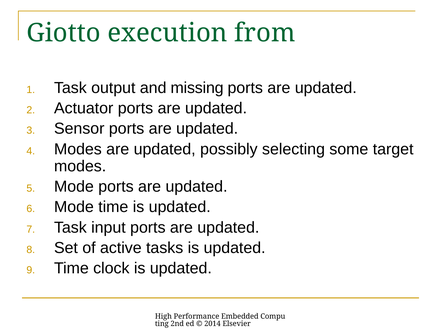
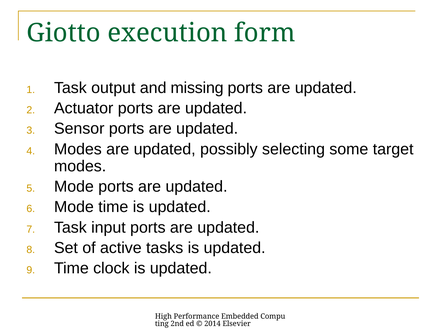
from: from -> form
